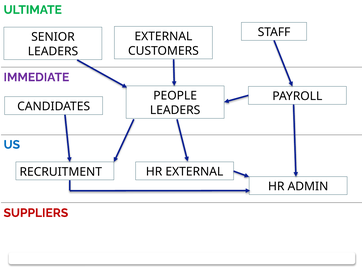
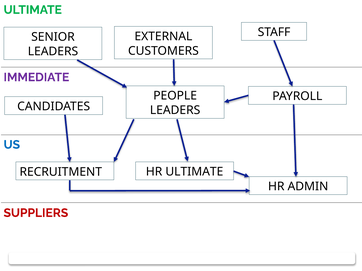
HR EXTERNAL: EXTERNAL -> ULTIMATE
